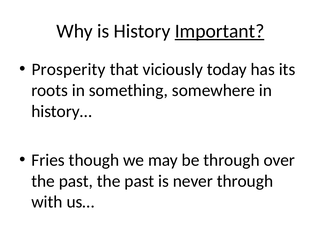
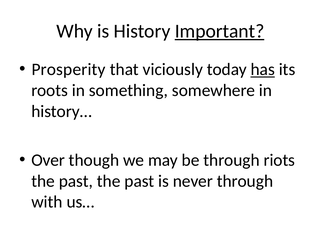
has underline: none -> present
Fries: Fries -> Over
over: over -> riots
